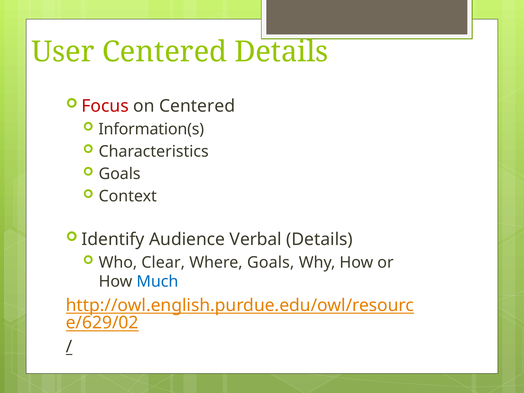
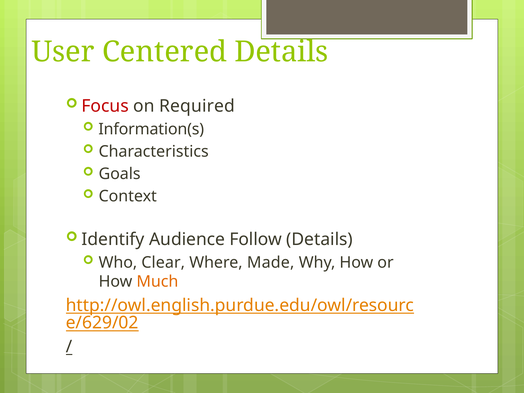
on Centered: Centered -> Required
Verbal: Verbal -> Follow
Where Goals: Goals -> Made
Much colour: blue -> orange
